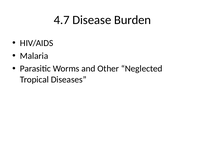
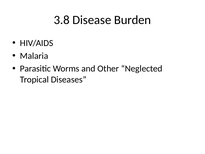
4.7: 4.7 -> 3.8
